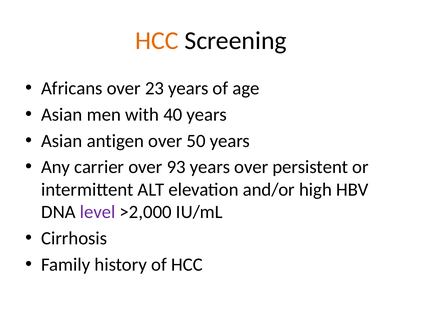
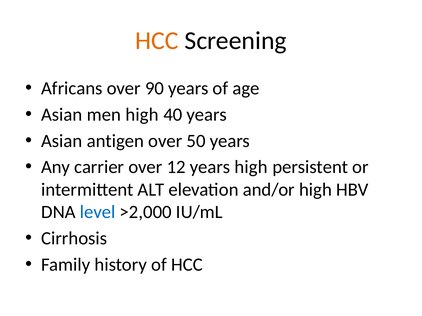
23: 23 -> 90
men with: with -> high
93: 93 -> 12
years over: over -> high
level colour: purple -> blue
